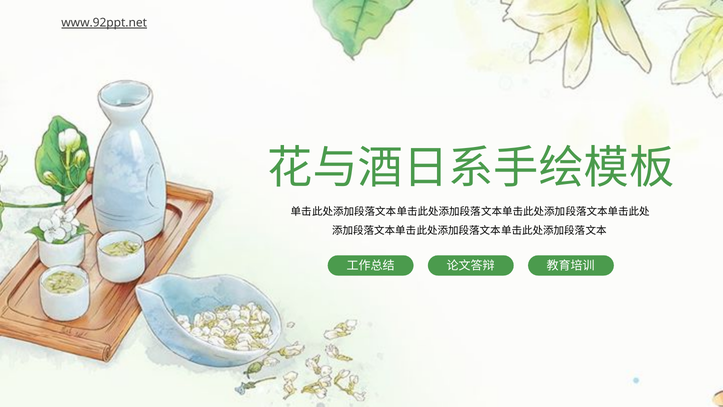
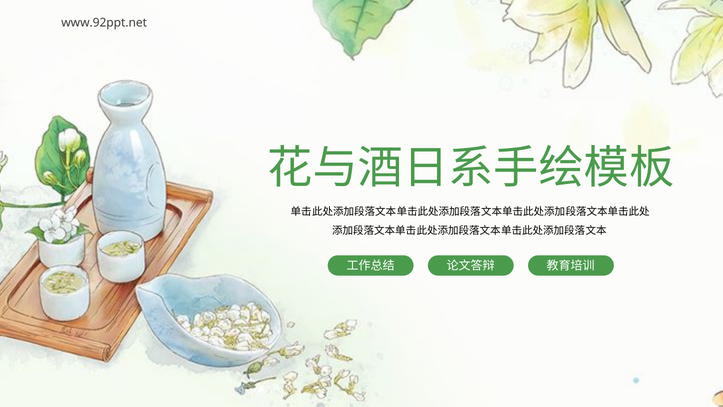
www.92ppt.net underline: present -> none
